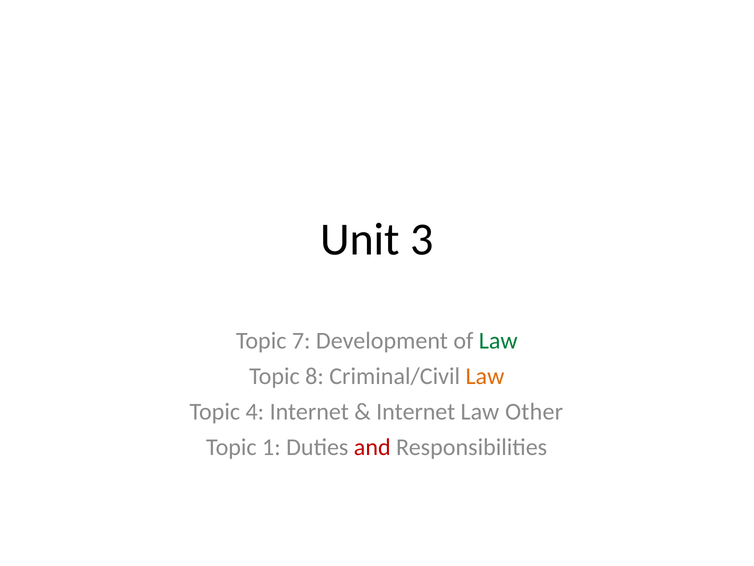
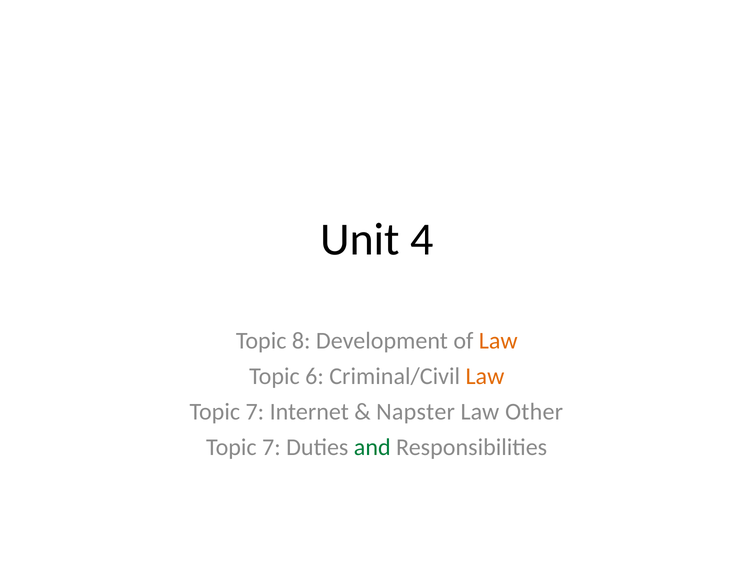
3: 3 -> 4
7: 7 -> 8
Law at (498, 340) colour: green -> orange
8: 8 -> 6
4 at (255, 412): 4 -> 7
Internet at (416, 412): Internet -> Napster
1 at (271, 447): 1 -> 7
and colour: red -> green
